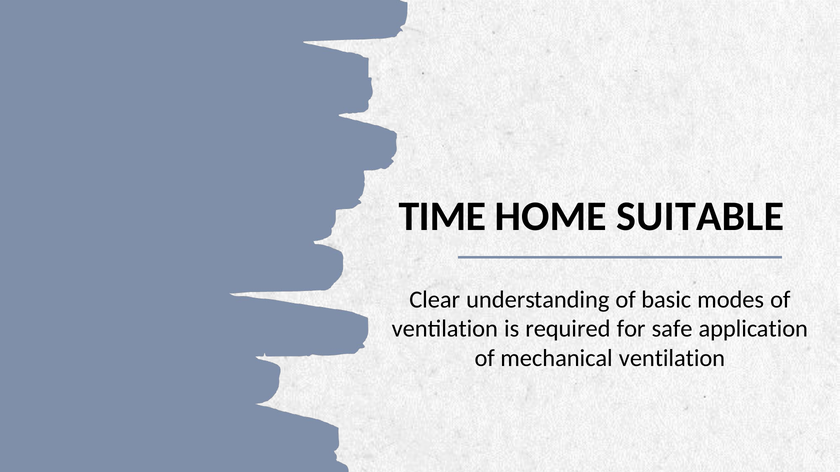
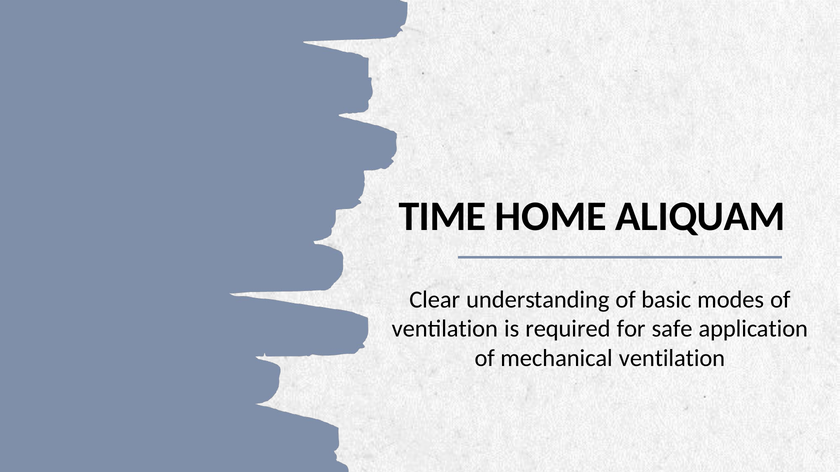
SUITABLE: SUITABLE -> ALIQUAM
